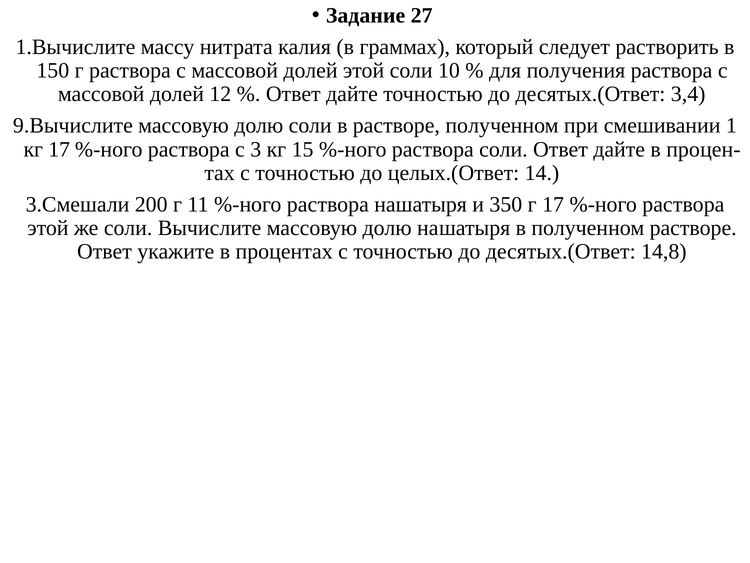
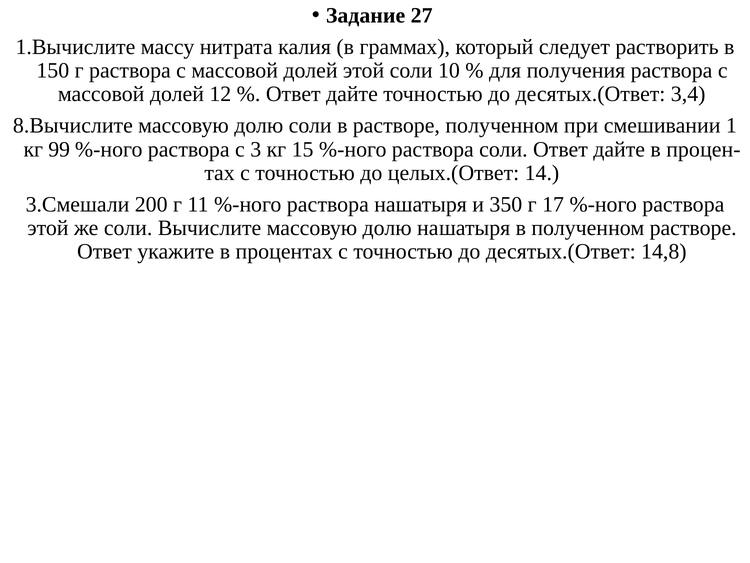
9.Вычислите: 9.Вычислите -> 8.Вычислите
кг 17: 17 -> 99
